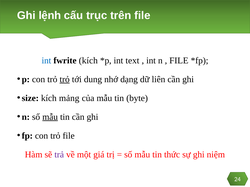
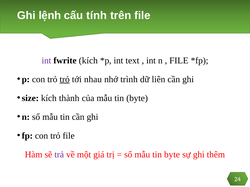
trục: trục -> tính
int at (46, 61) colour: blue -> purple
dung: dung -> nhau
dạng: dạng -> trình
mảng: mảng -> thành
mẫu at (50, 117) underline: present -> none
số mẫu tin thức: thức -> byte
niệm: niệm -> thêm
